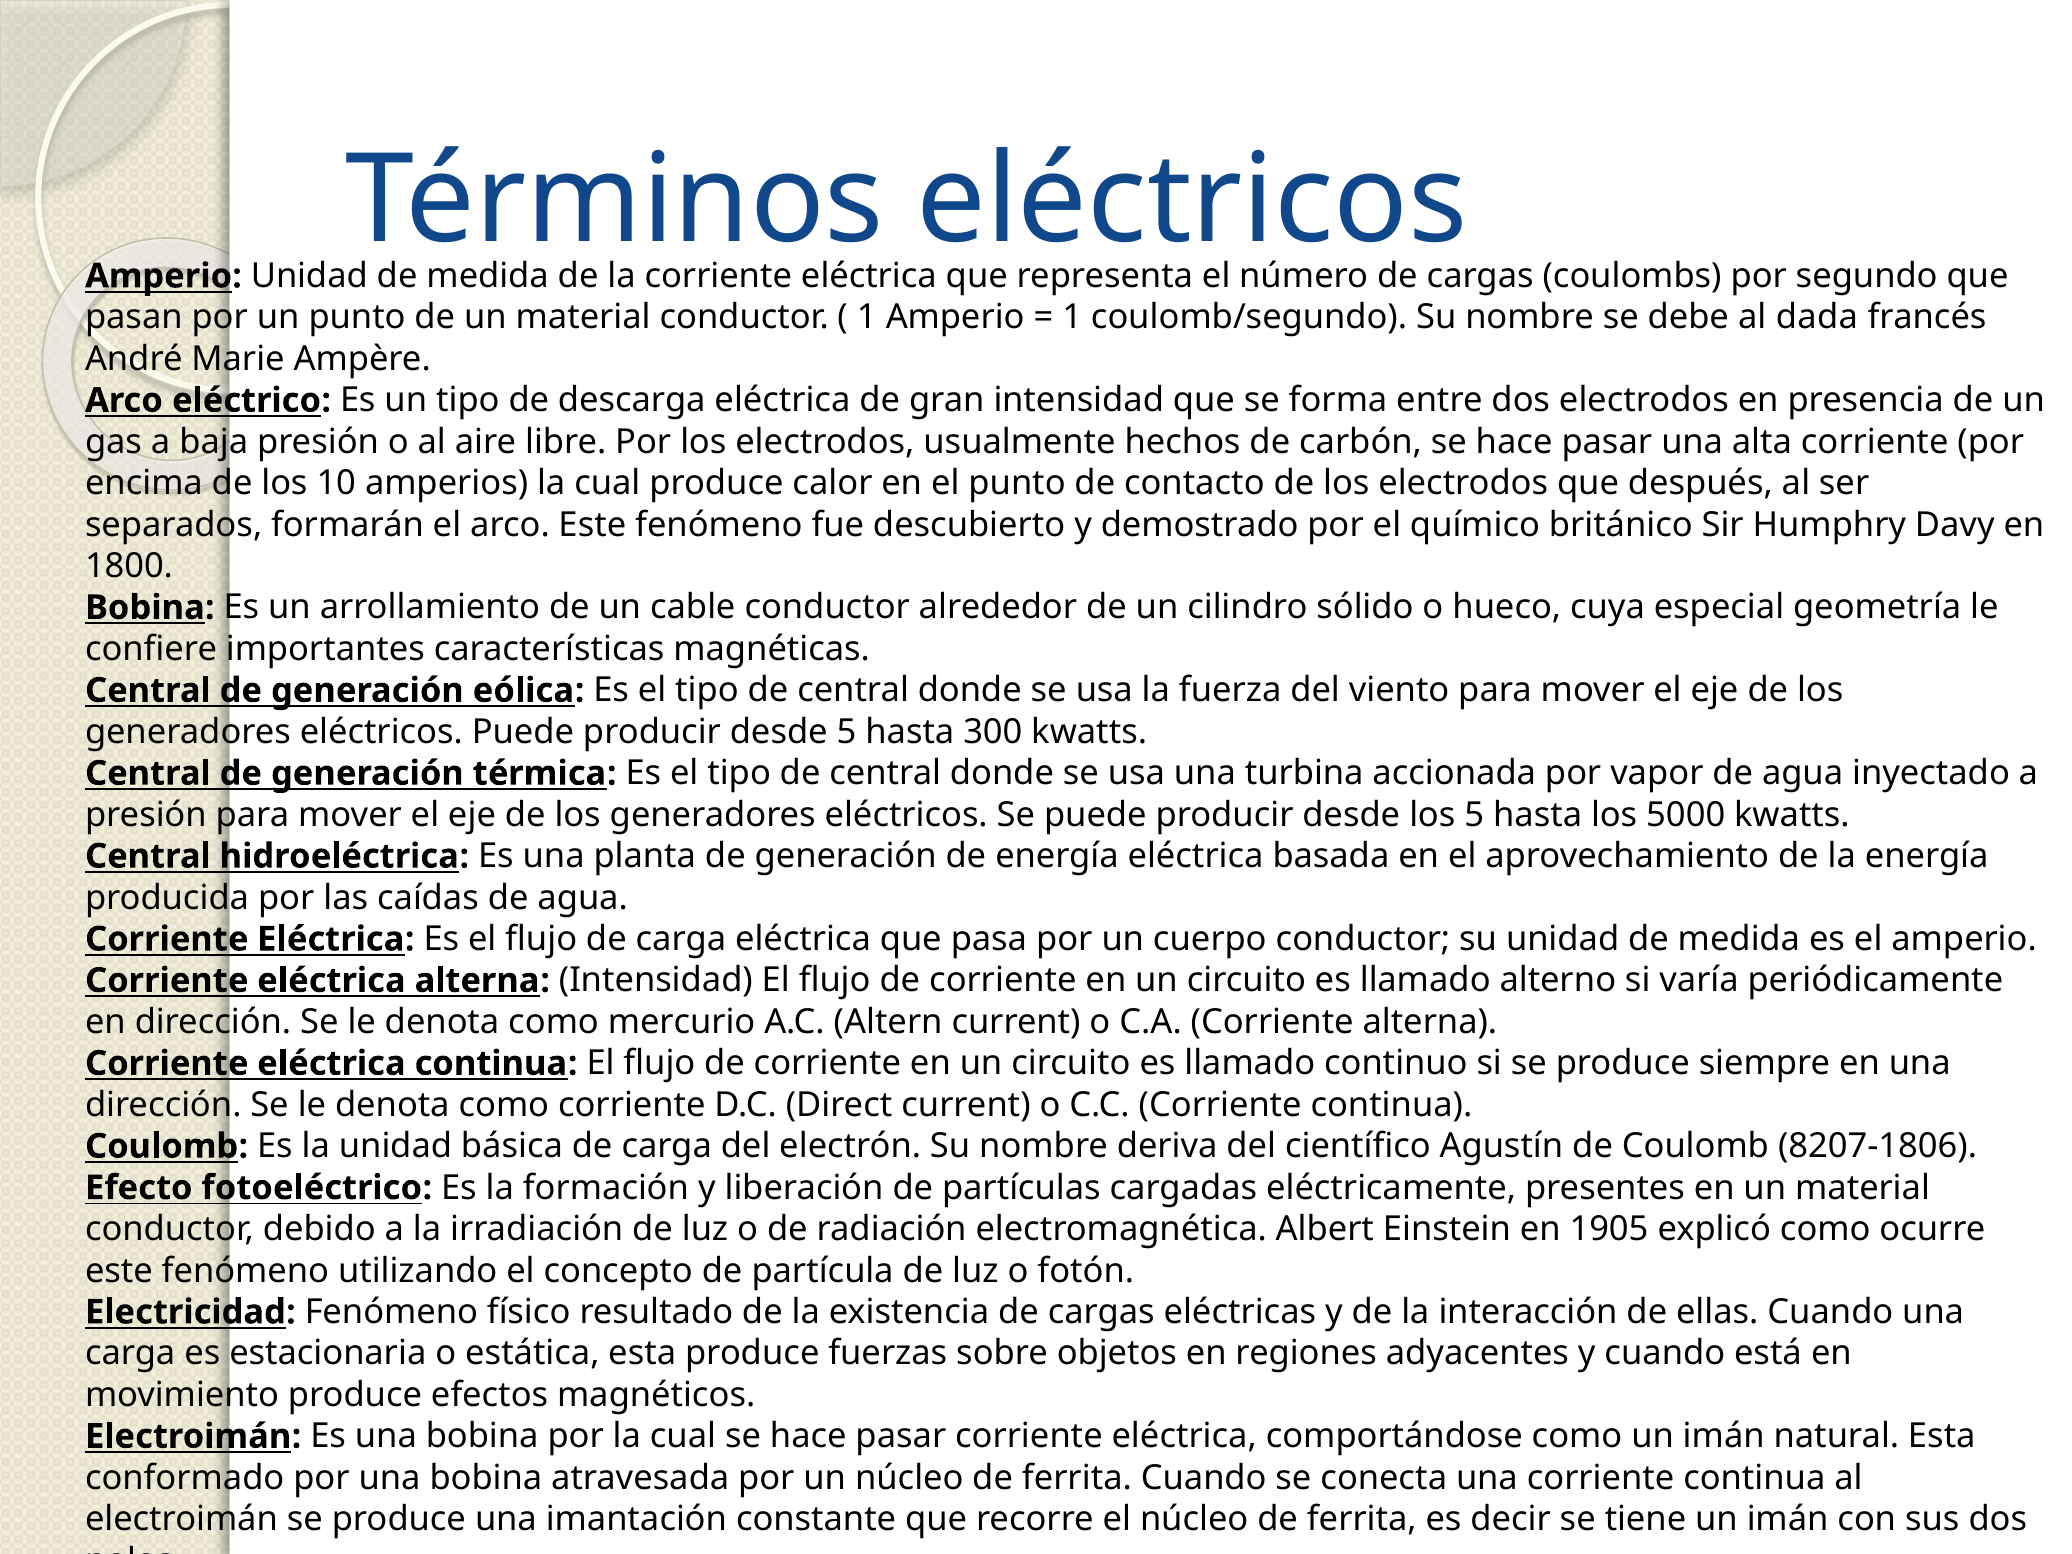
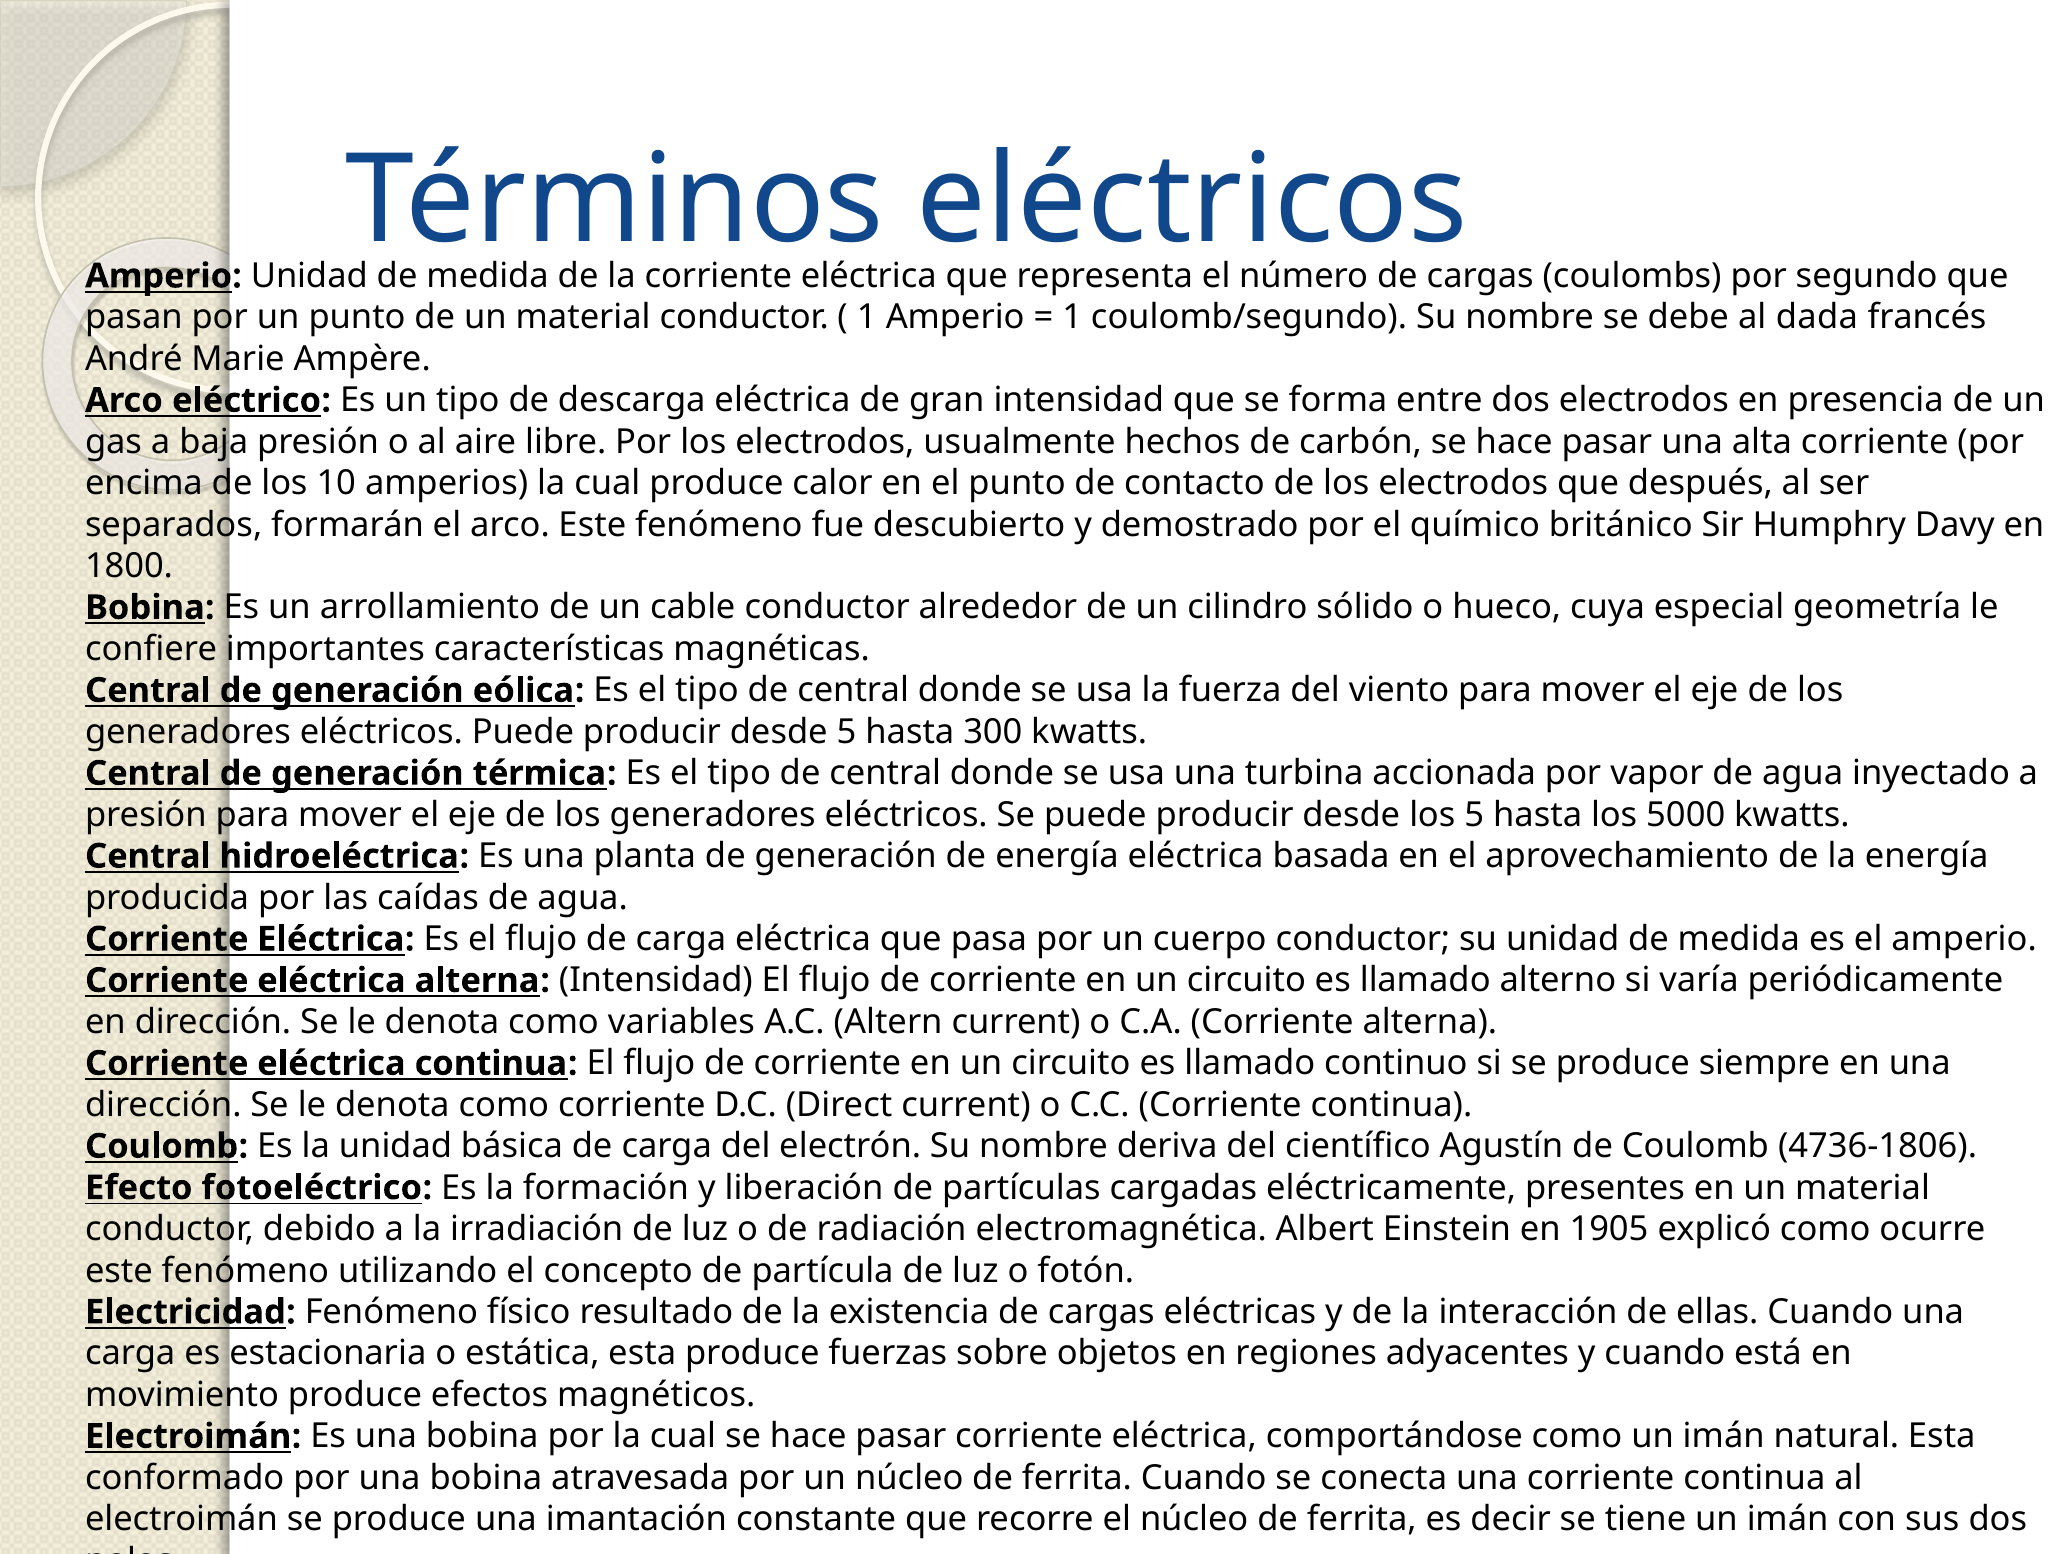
mercurio: mercurio -> variables
8207-1806: 8207-1806 -> 4736-1806
